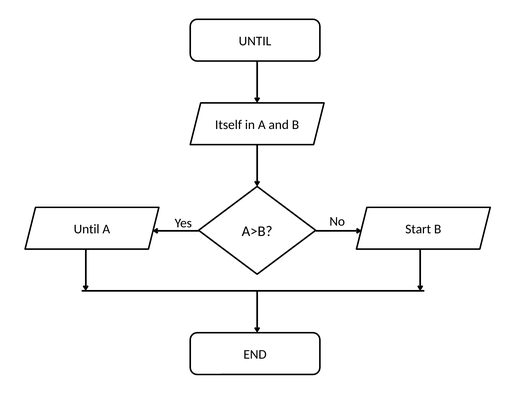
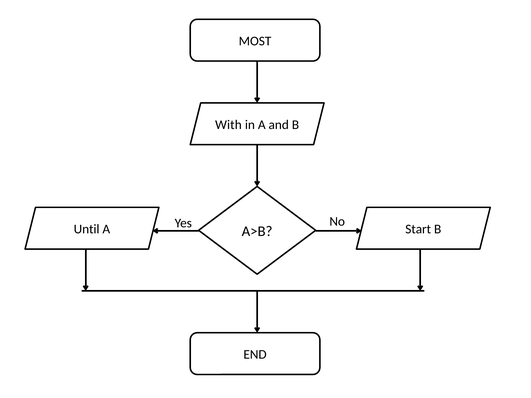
UNTIL at (255, 41): UNTIL -> MOST
Itself: Itself -> With
